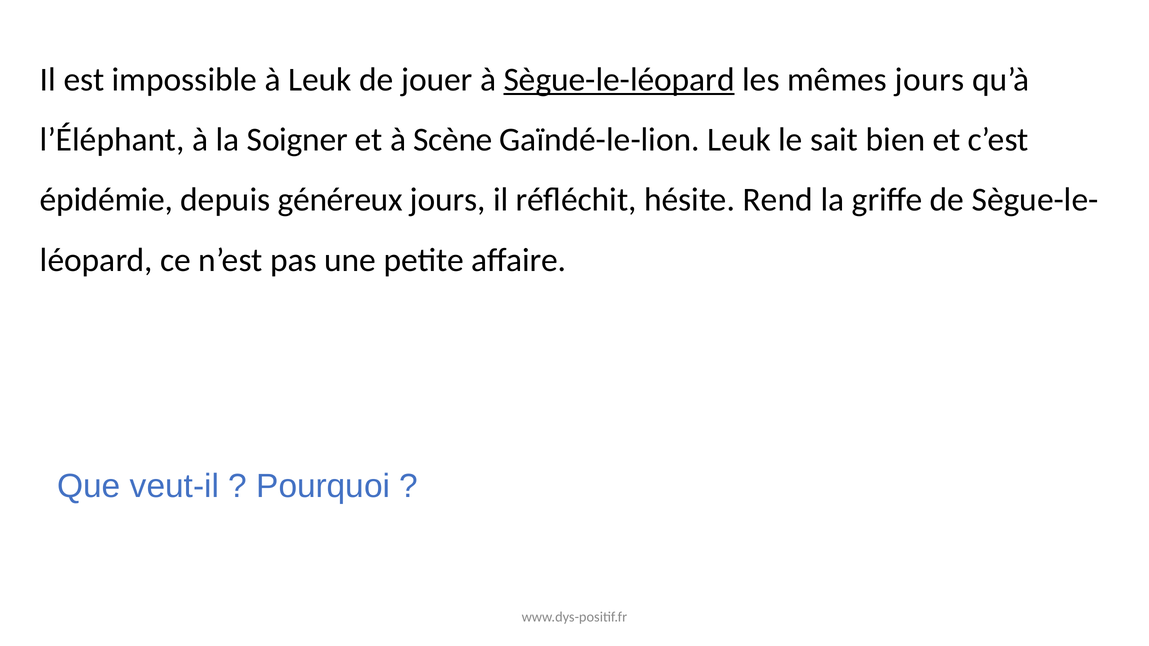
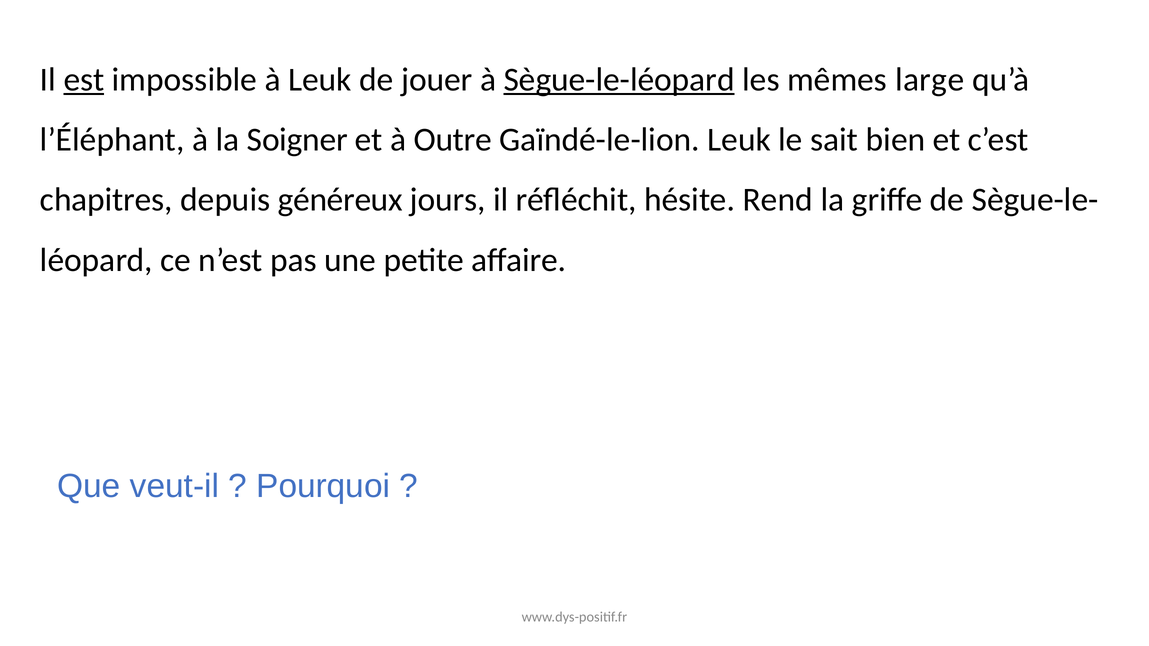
est underline: none -> present
mêmes jours: jours -> large
Scène: Scène -> Outre
épidémie: épidémie -> chapitres
